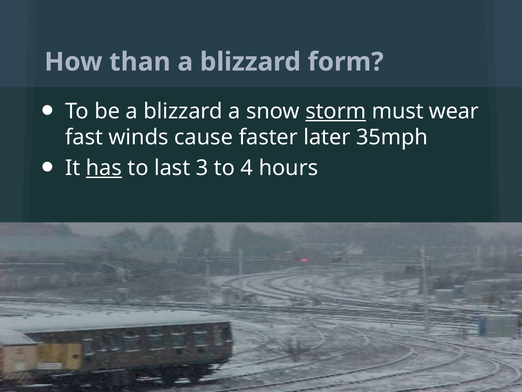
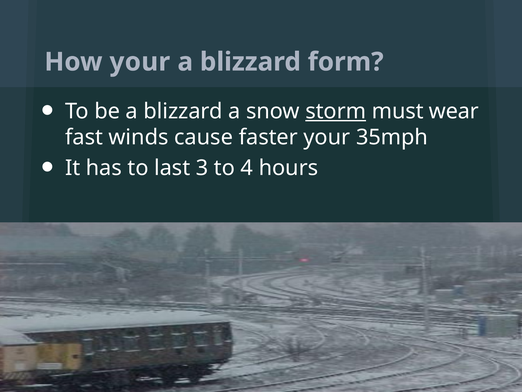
How than: than -> your
faster later: later -> your
has underline: present -> none
